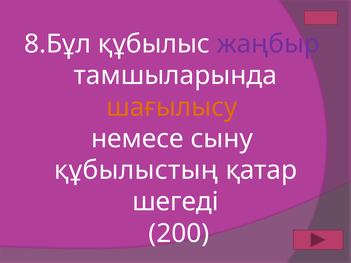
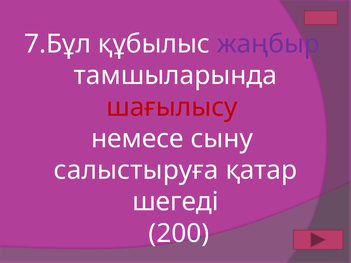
8.Бұл: 8.Бұл -> 7.Бұл
шағылысу colour: orange -> red
құбылыстың: құбылыстың -> салыстыруға
